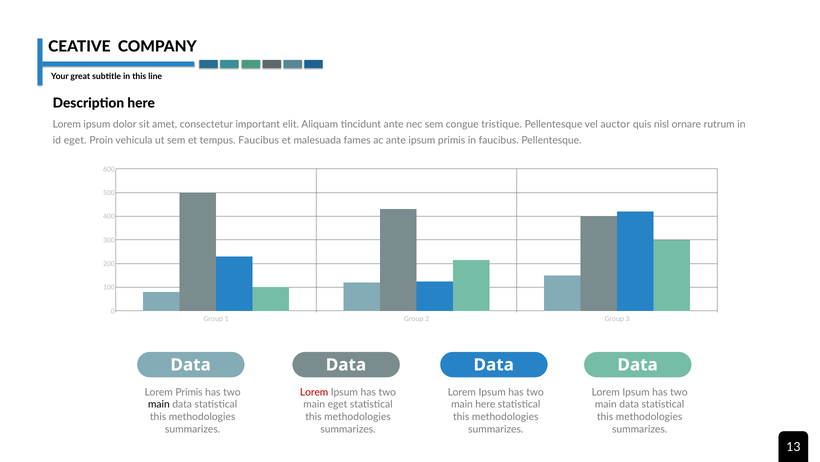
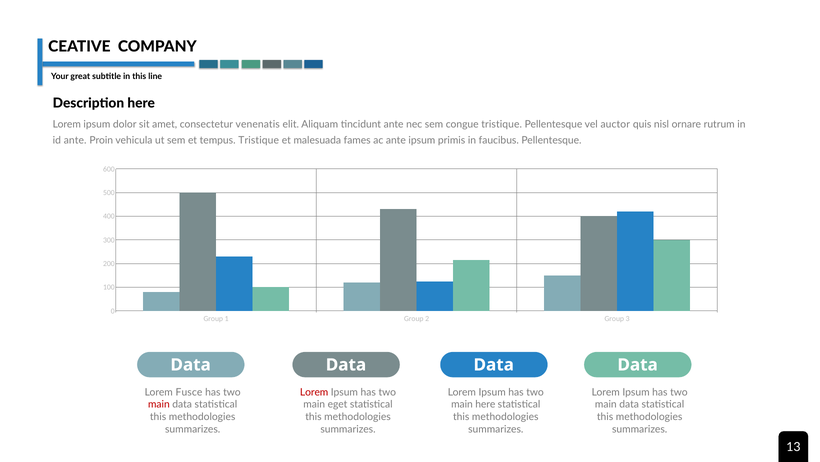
important: important -> venenatis
id eget: eget -> ante
tempus Faucibus: Faucibus -> Tristique
Lorem Primis: Primis -> Fusce
main at (159, 405) colour: black -> red
